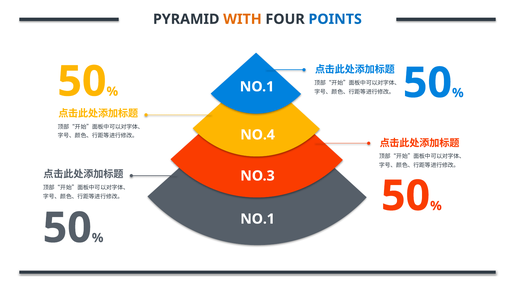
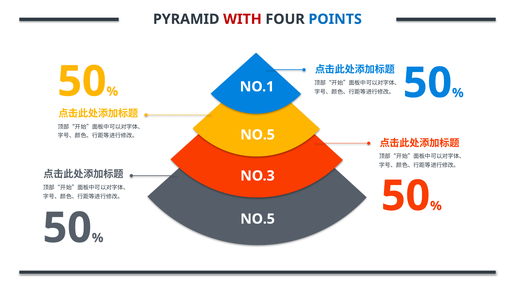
WITH colour: orange -> red
NO.4 at (258, 135): NO.4 -> NO.5
NO.1 at (258, 219): NO.1 -> NO.5
